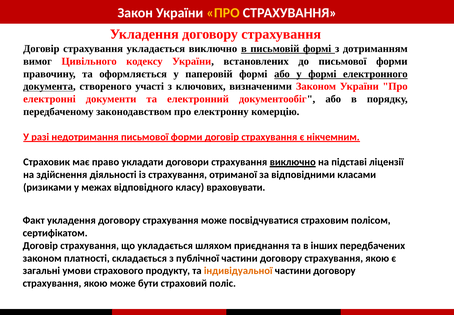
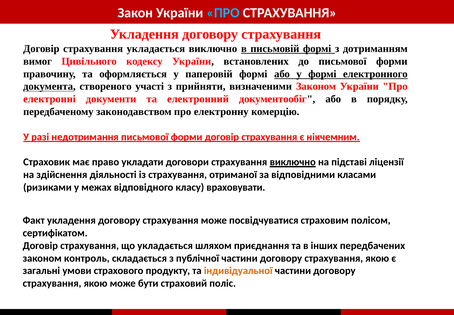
ПРО at (223, 13) colour: yellow -> light blue
ключових: ключових -> прийняти
платності: платності -> контроль
